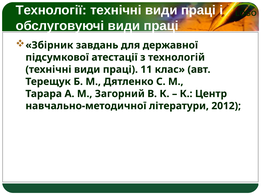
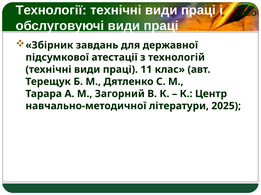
2012: 2012 -> 2025
